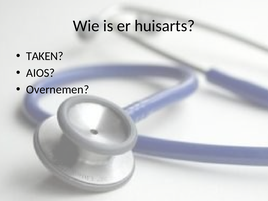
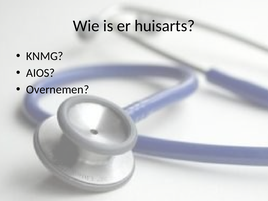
TAKEN: TAKEN -> KNMG
